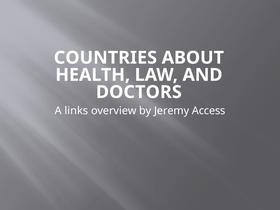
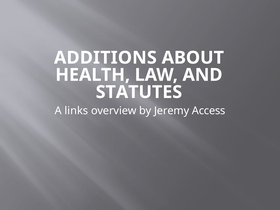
COUNTRIES: COUNTRIES -> ADDITIONS
DOCTORS: DOCTORS -> STATUTES
